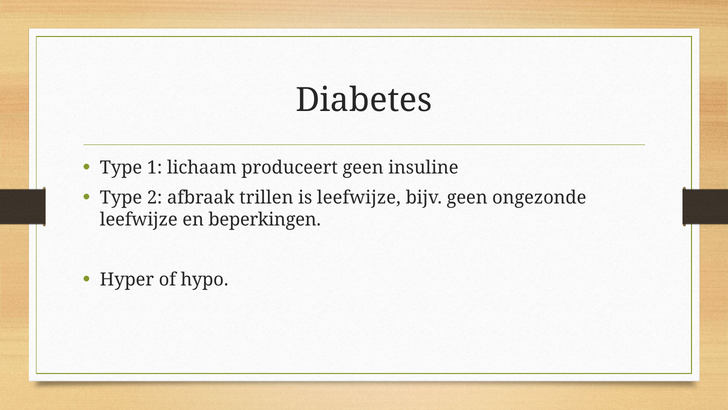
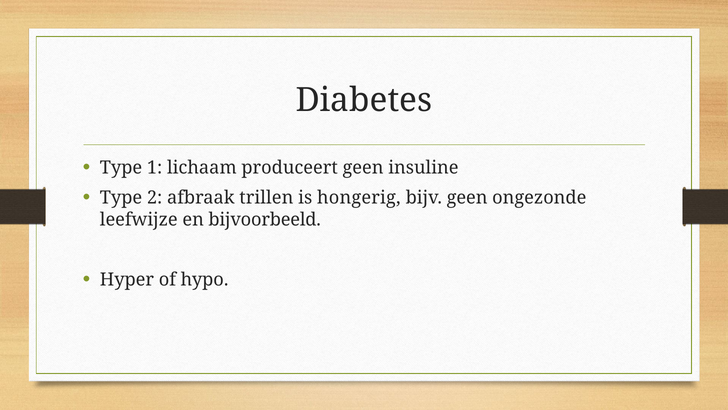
is leefwijze: leefwijze -> hongerig
beperkingen: beperkingen -> bijvoorbeeld
